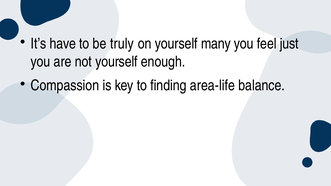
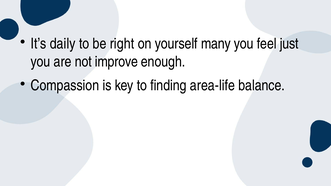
have: have -> daily
truly: truly -> right
not yourself: yourself -> improve
